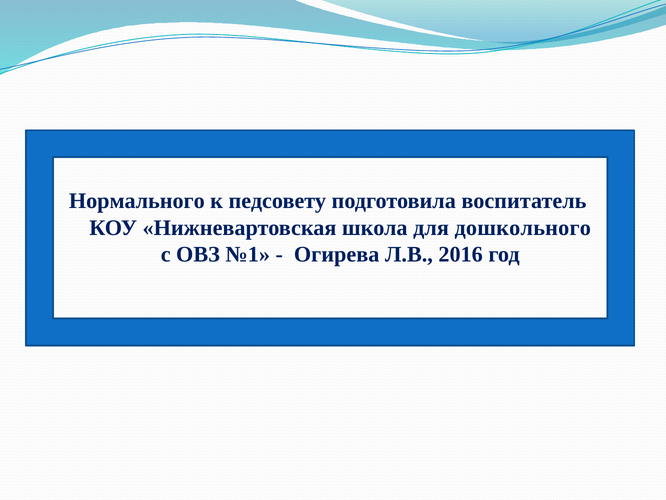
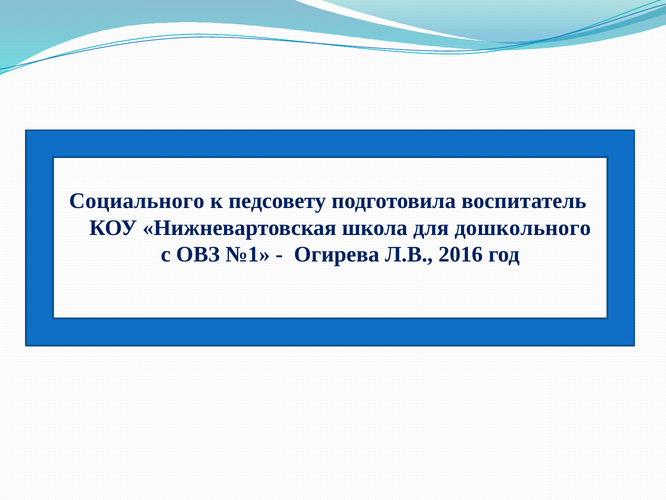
Нормального: Нормального -> Социального
